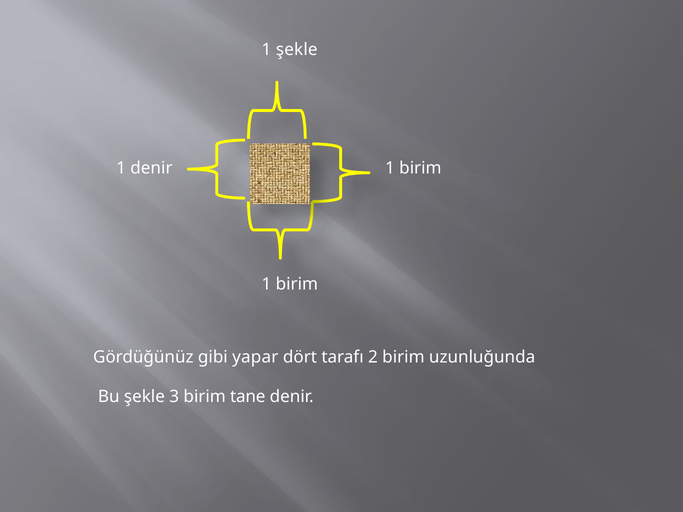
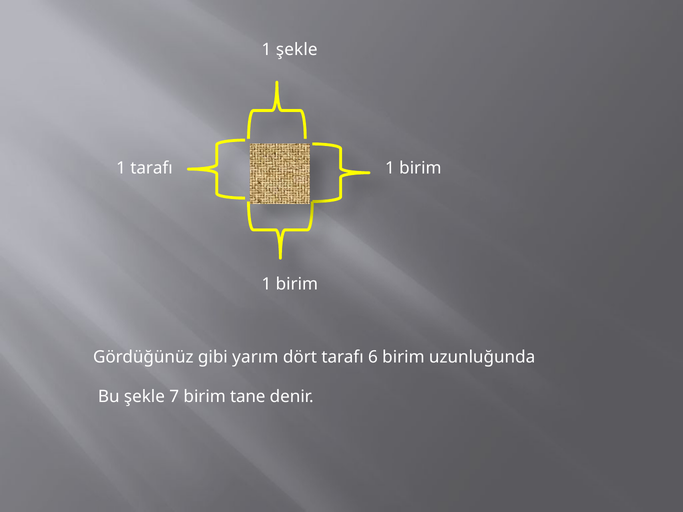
1 denir: denir -> tarafı
yapar: yapar -> yarım
2: 2 -> 6
3: 3 -> 7
